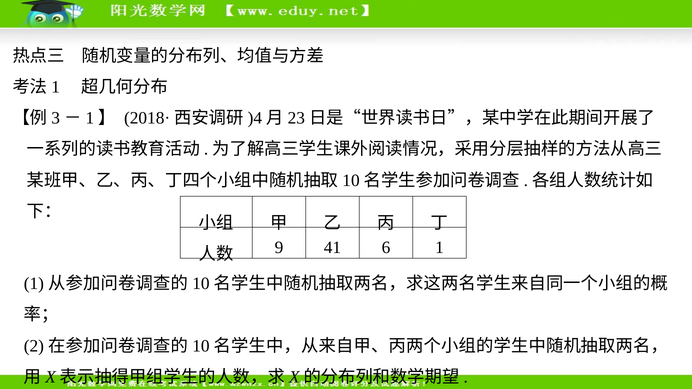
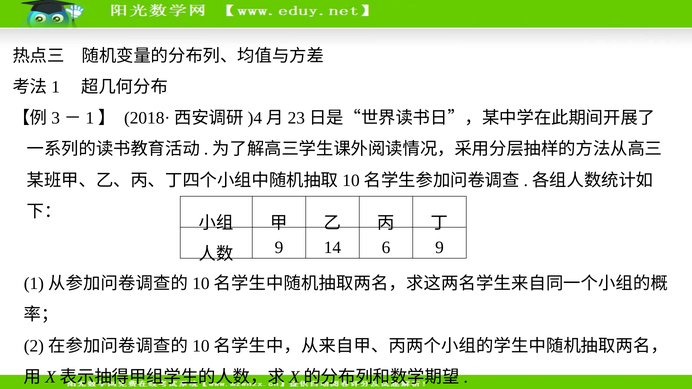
41: 41 -> 14
6 1: 1 -> 9
